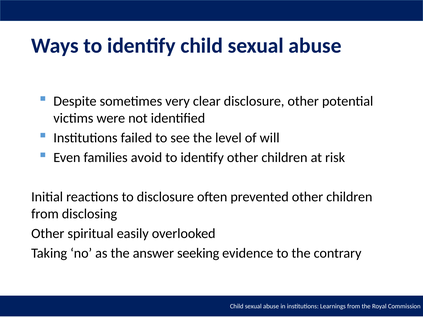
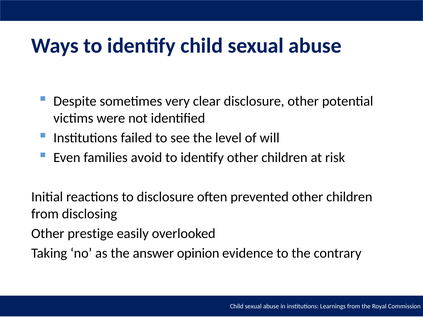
spiritual: spiritual -> prestige
seeking: seeking -> opinion
